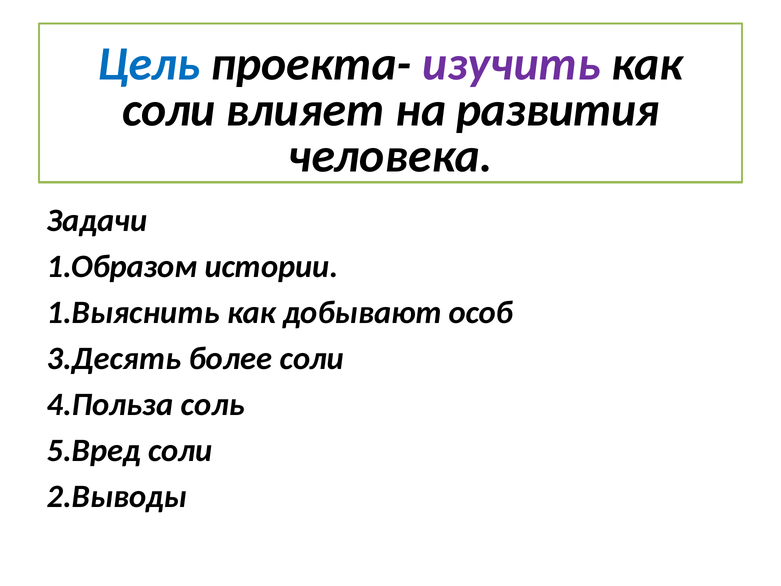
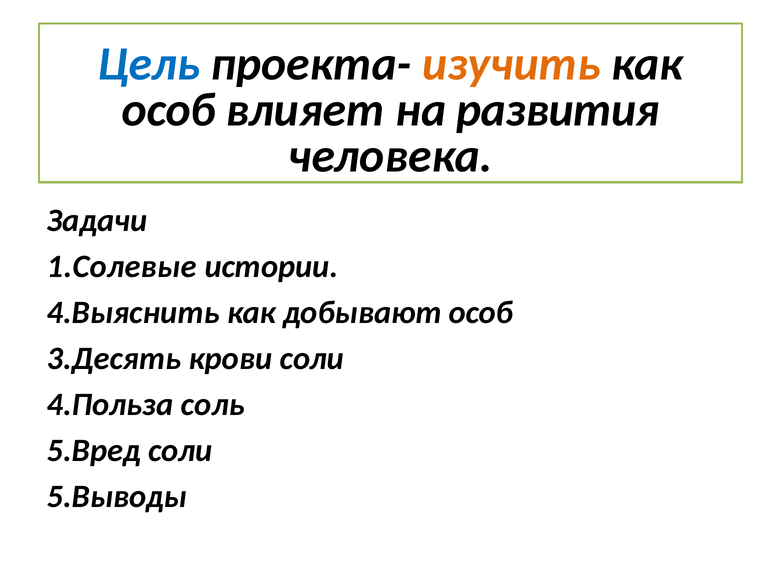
изучить colour: purple -> orange
соли at (169, 110): соли -> особ
1.Образом: 1.Образом -> 1.Солевые
1.Выяснить: 1.Выяснить -> 4.Выяснить
более: более -> крови
2.Выводы: 2.Выводы -> 5.Выводы
